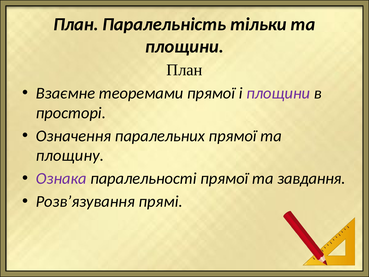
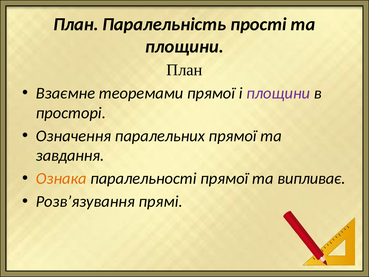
тільки: тільки -> прості
площину: площину -> завдання
Ознака colour: purple -> orange
завдання: завдання -> випливає
